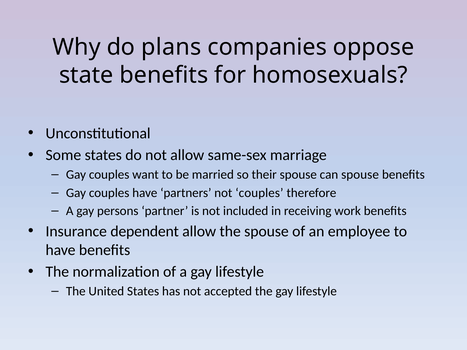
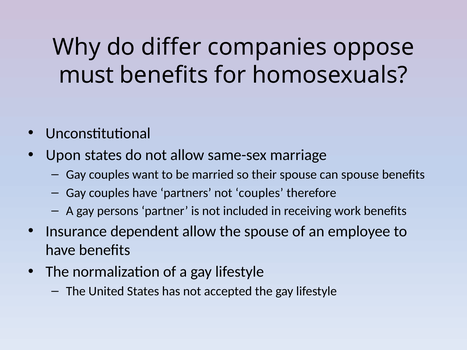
plans: plans -> differ
state: state -> must
Some: Some -> Upon
